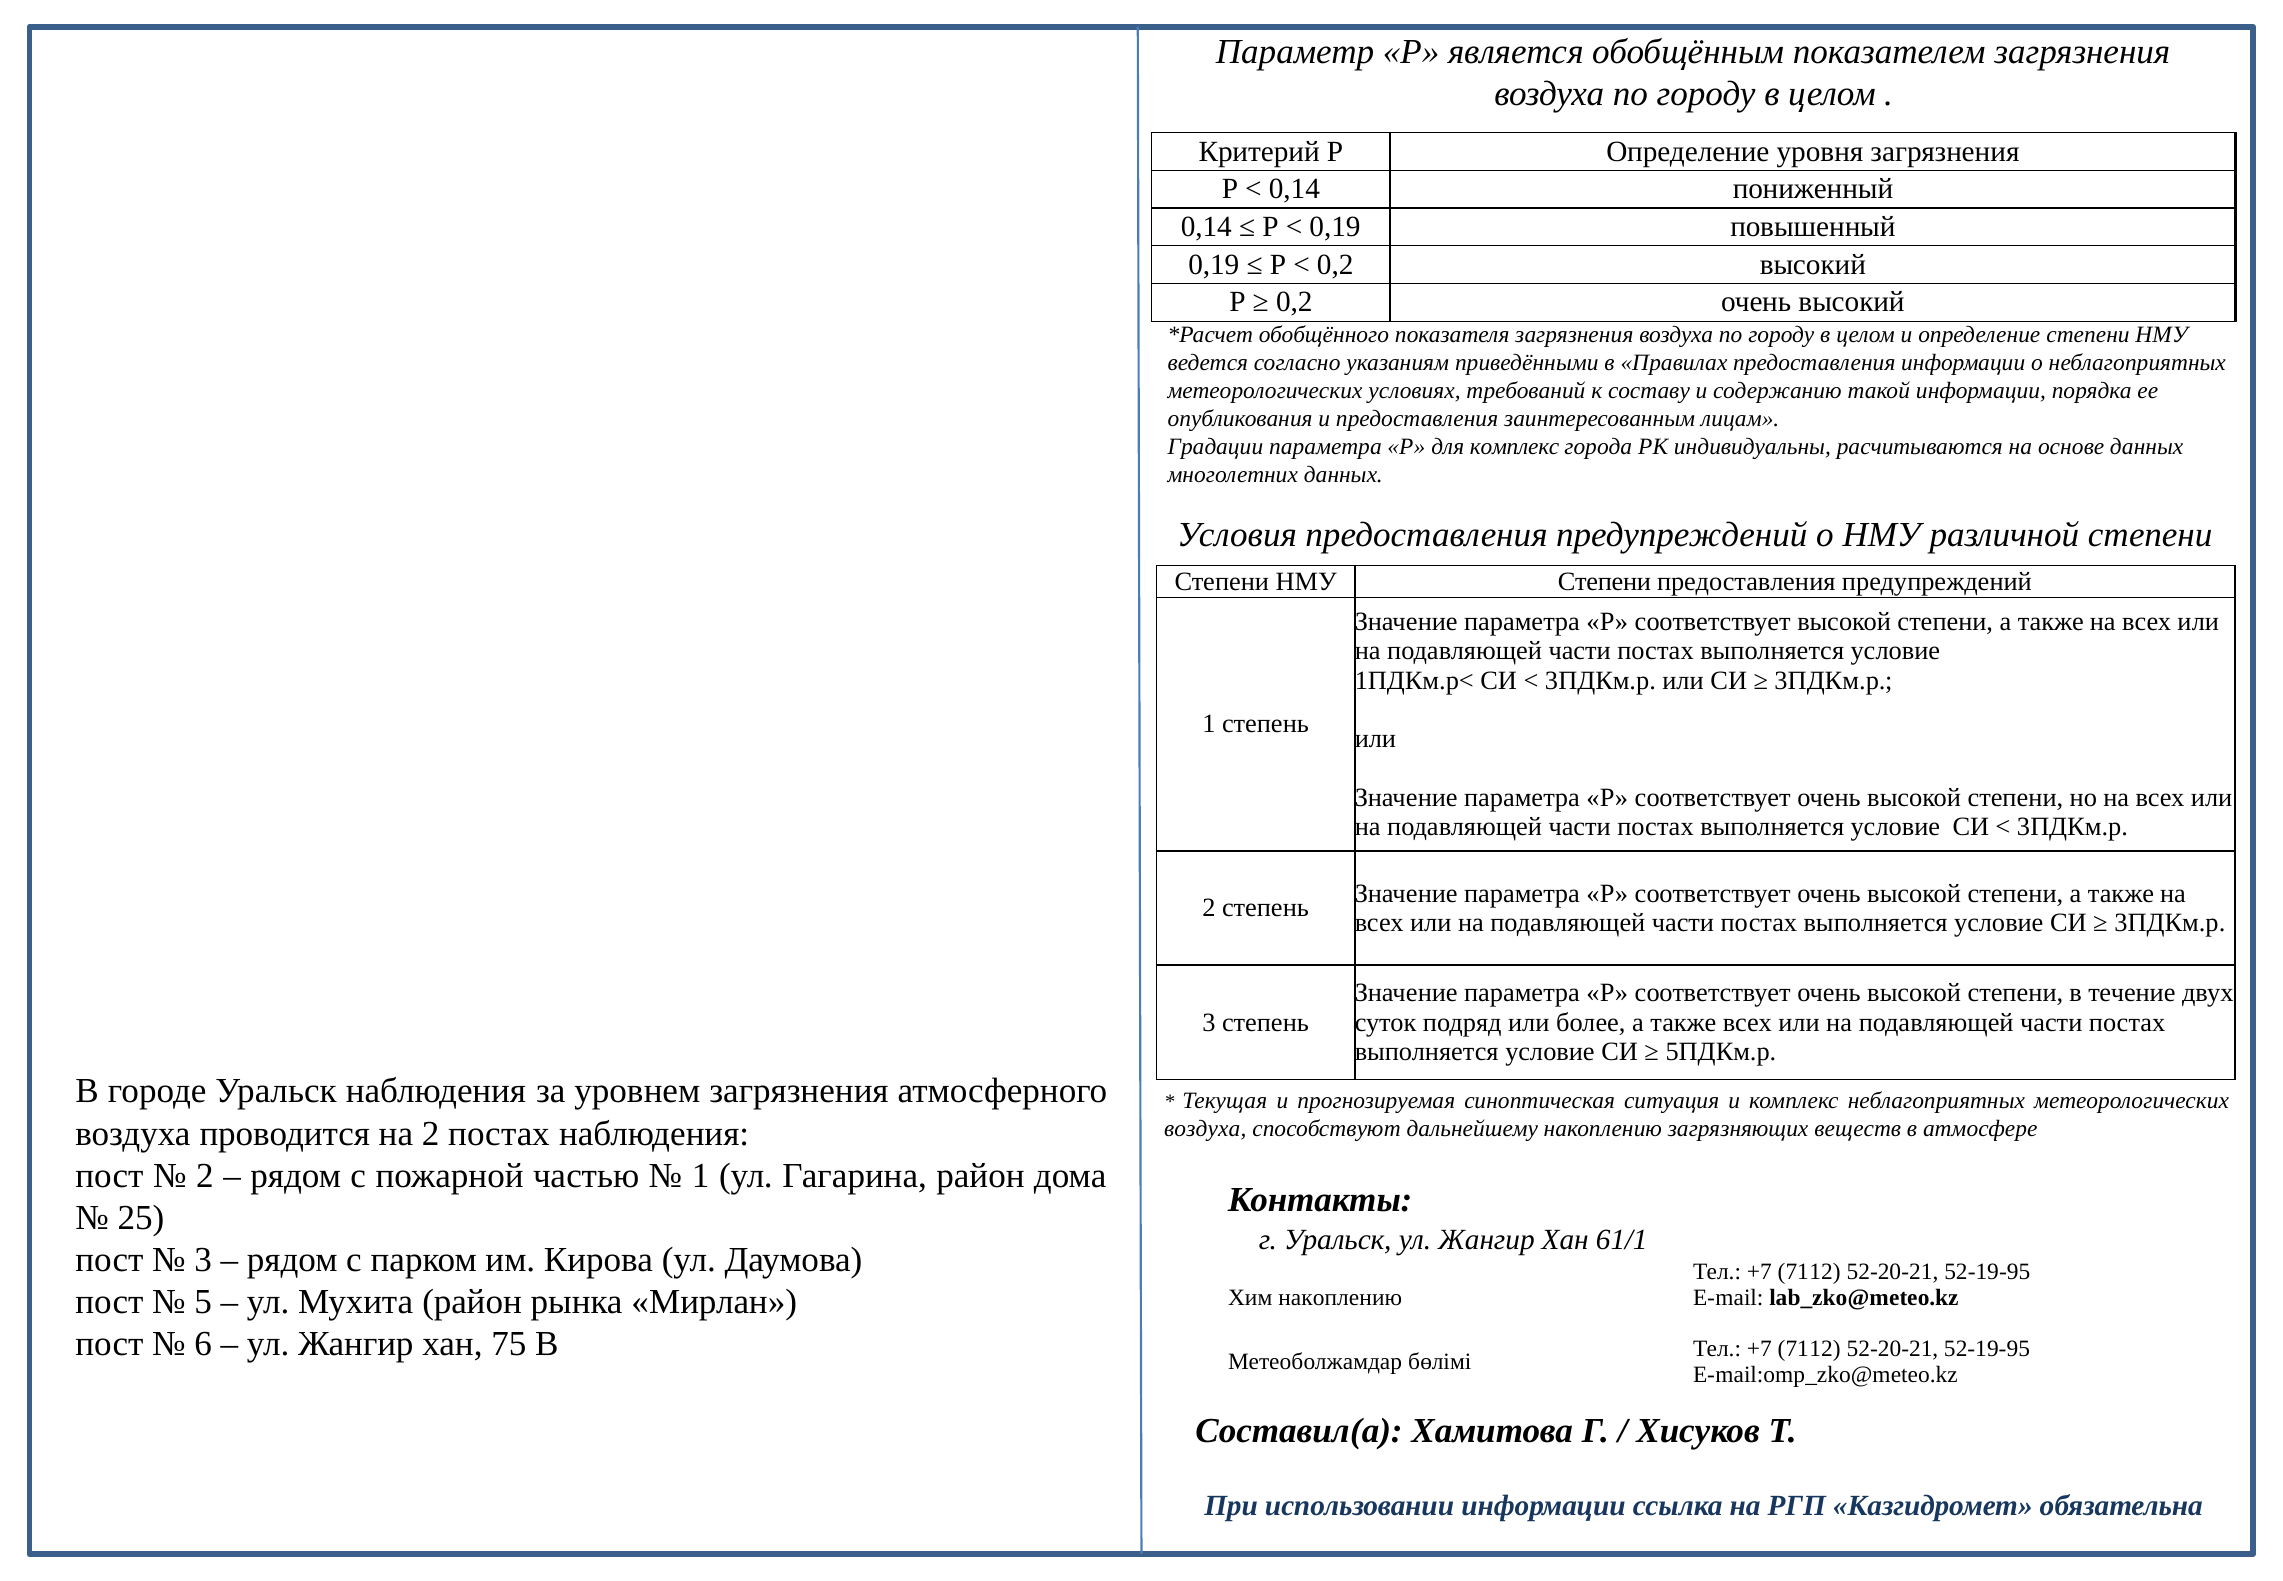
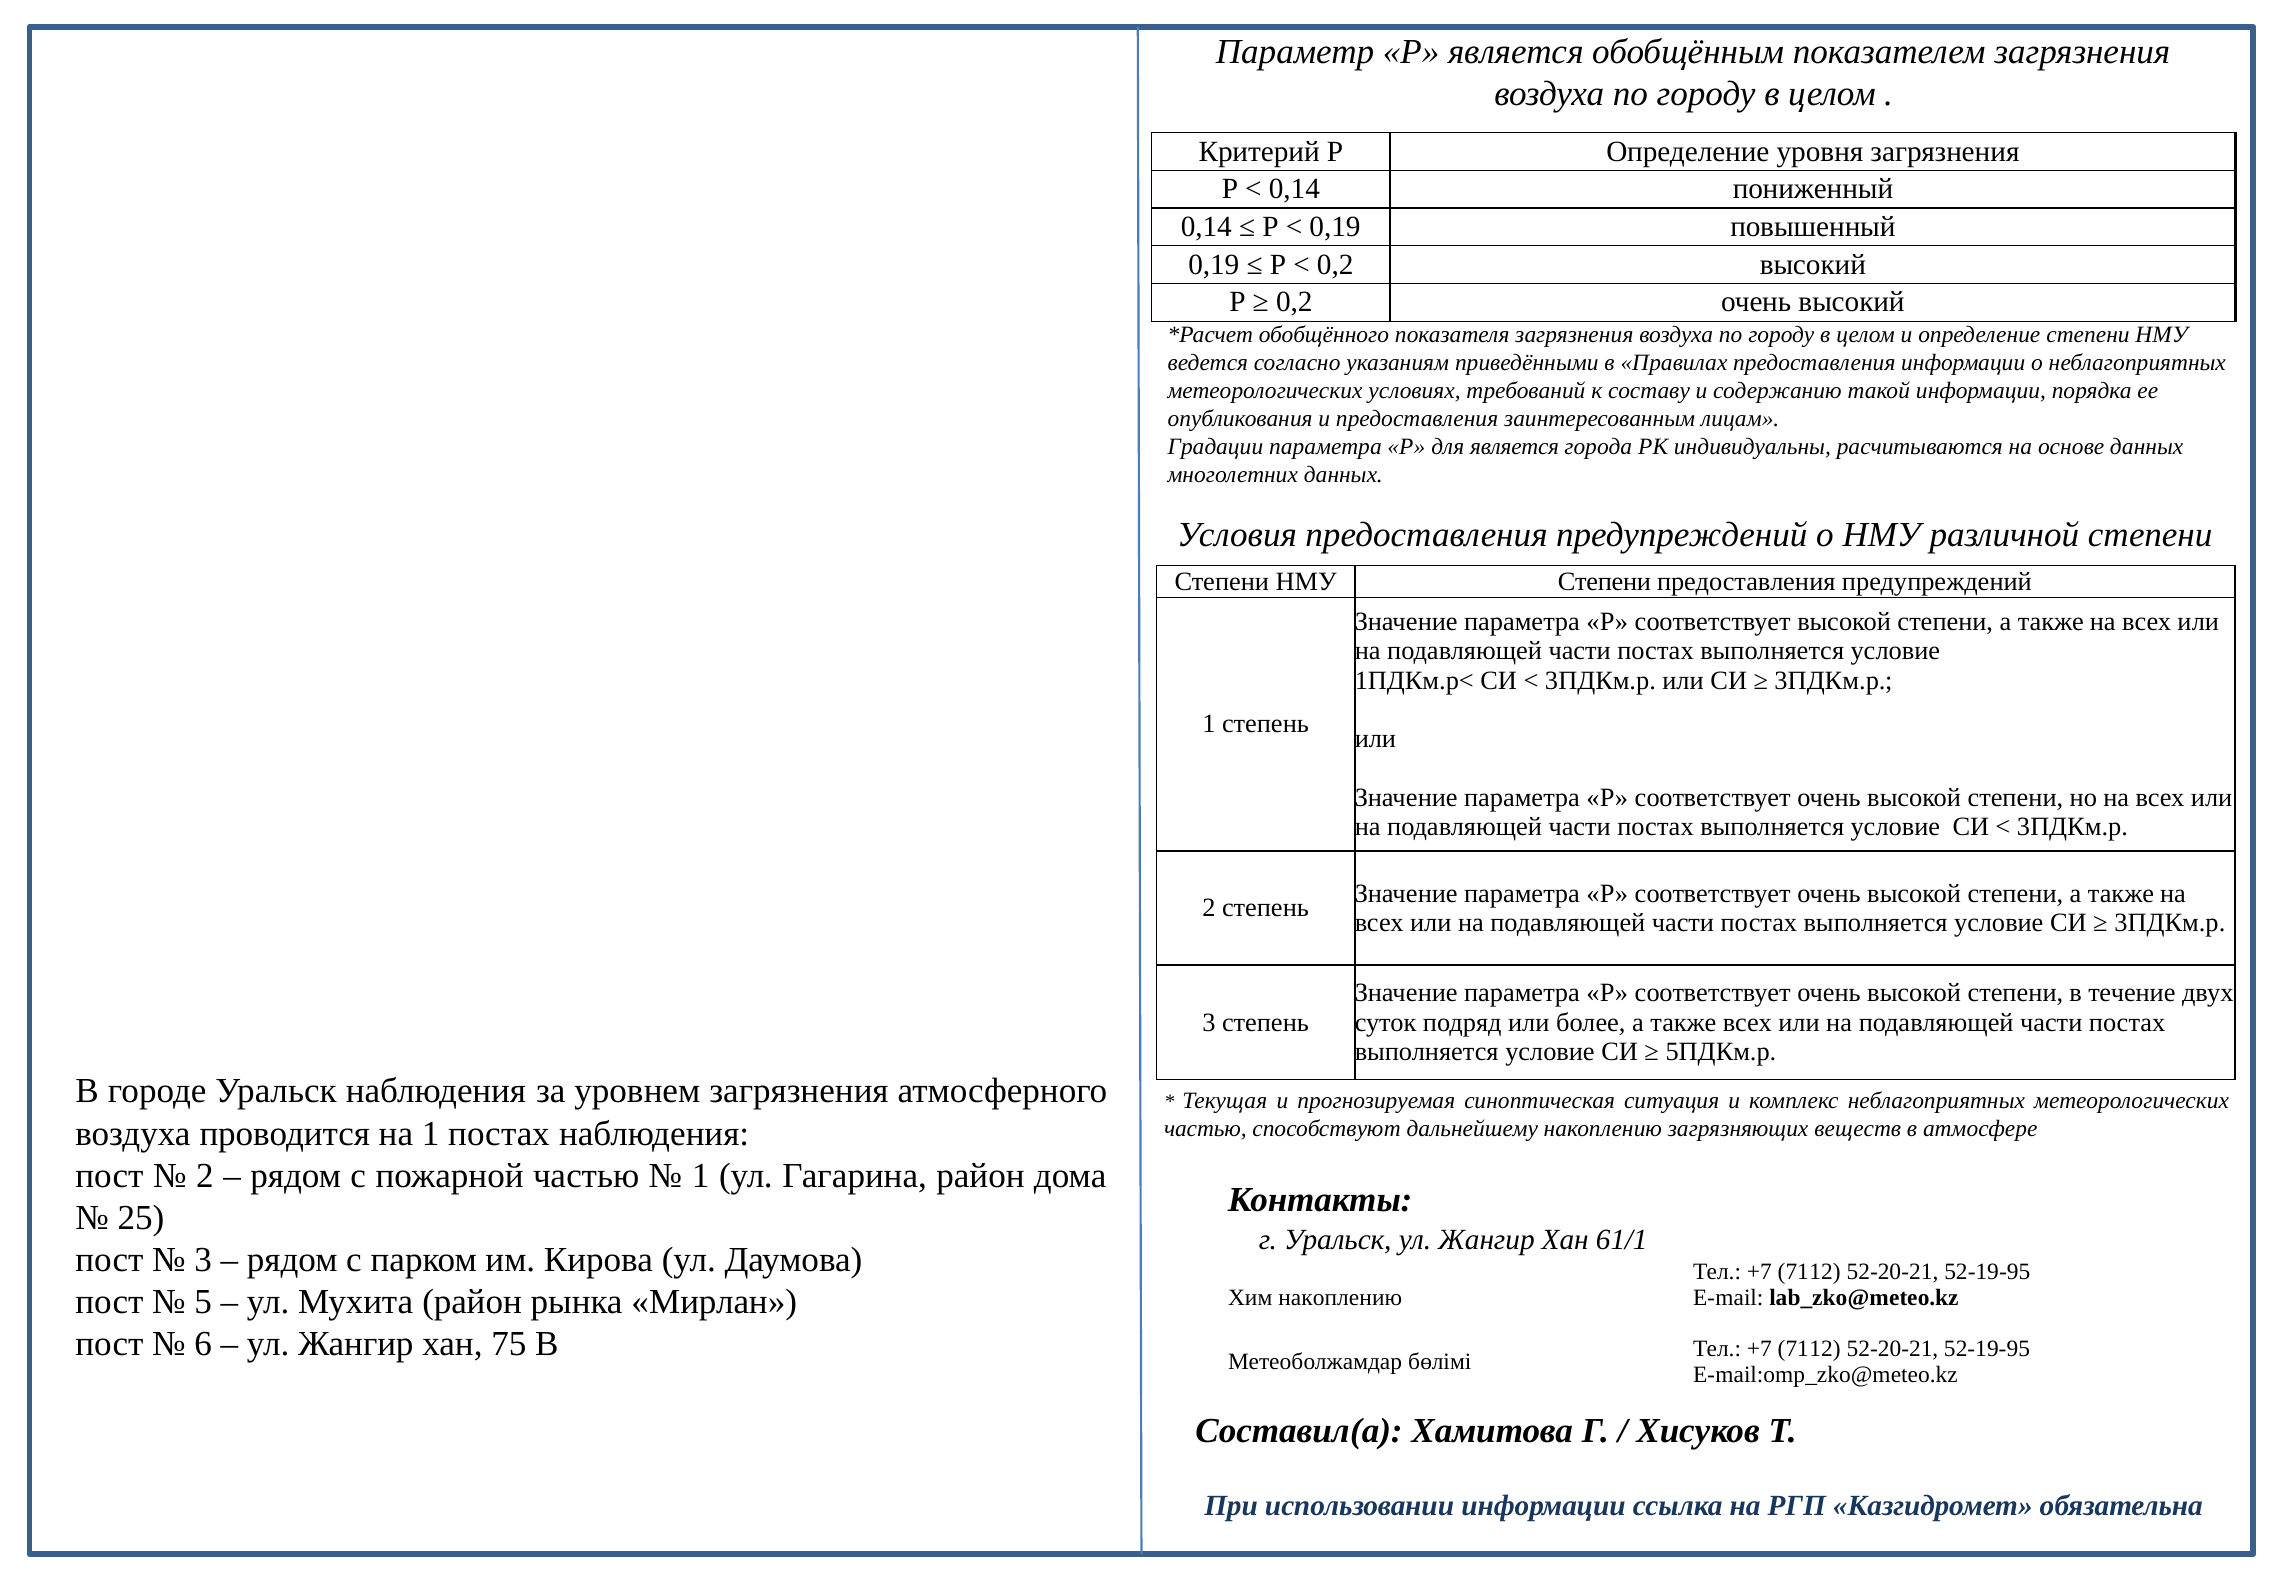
для комплекс: комплекс -> является
на 2: 2 -> 1
воздуха at (1205, 1129): воздуха -> частью
